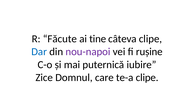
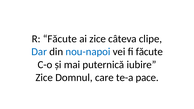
ai tine: tine -> zice
nou-napoi colour: purple -> blue
fi rușine: rușine -> făcute
te-a clipe: clipe -> pace
